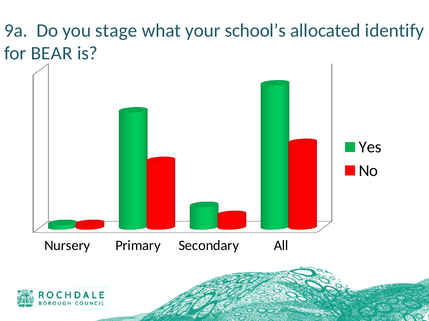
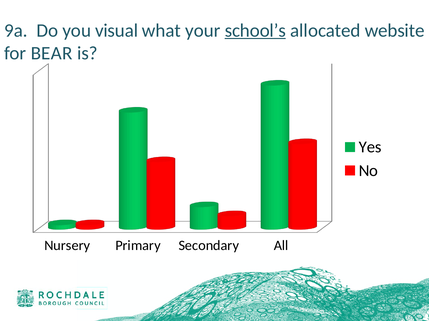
stage: stage -> visual
school’s underline: none -> present
identify: identify -> website
